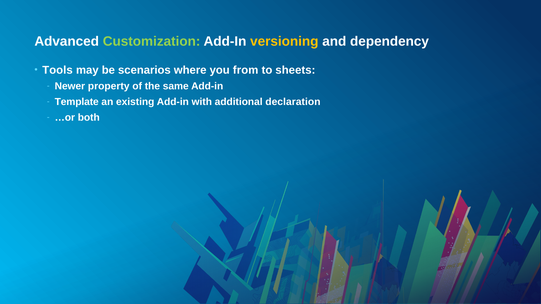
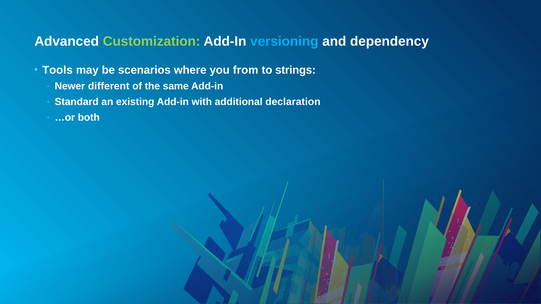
versioning colour: yellow -> light blue
sheets: sheets -> strings
property: property -> different
Template: Template -> Standard
